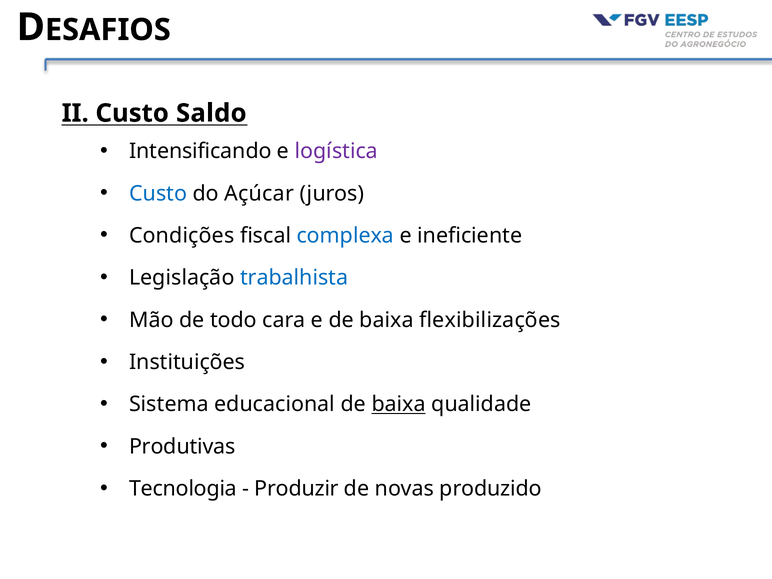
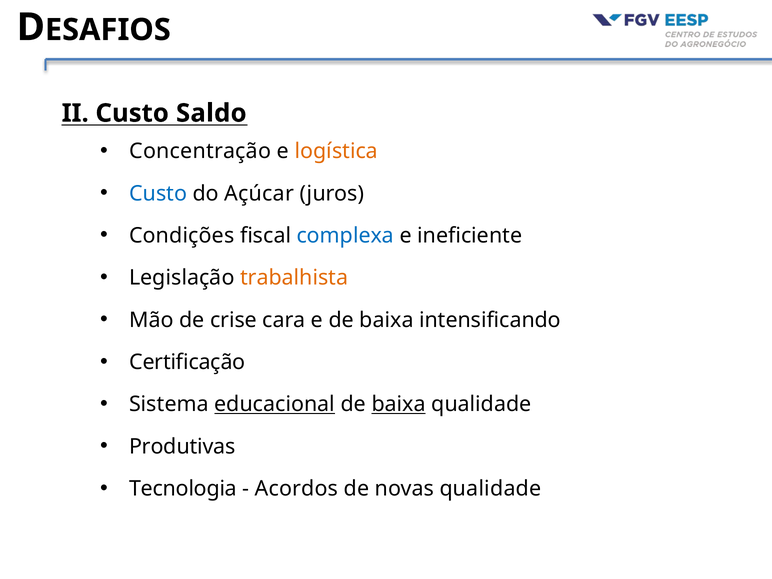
Intensificando: Intensificando -> Concentração
logística colour: purple -> orange
trabalhista colour: blue -> orange
todo: todo -> crise
flexibilizações: flexibilizações -> intensificando
Instituições: Instituições -> Certificação
educacional underline: none -> present
Produzir: Produzir -> Acordos
novas produzido: produzido -> qualidade
